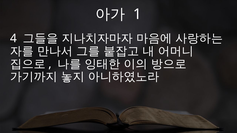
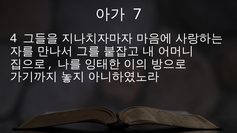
1: 1 -> 7
